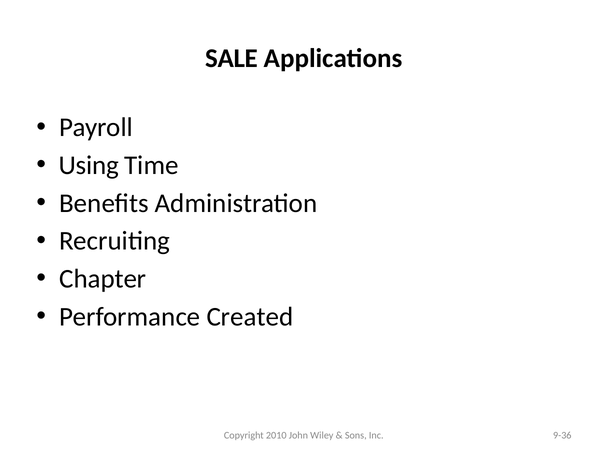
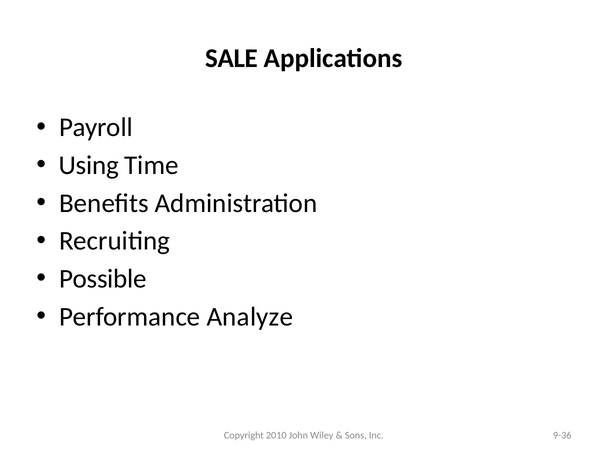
Chapter: Chapter -> Possible
Created: Created -> Analyze
